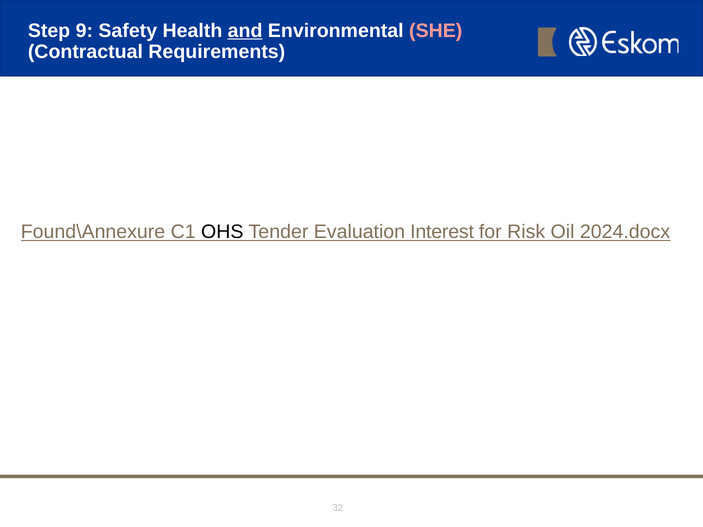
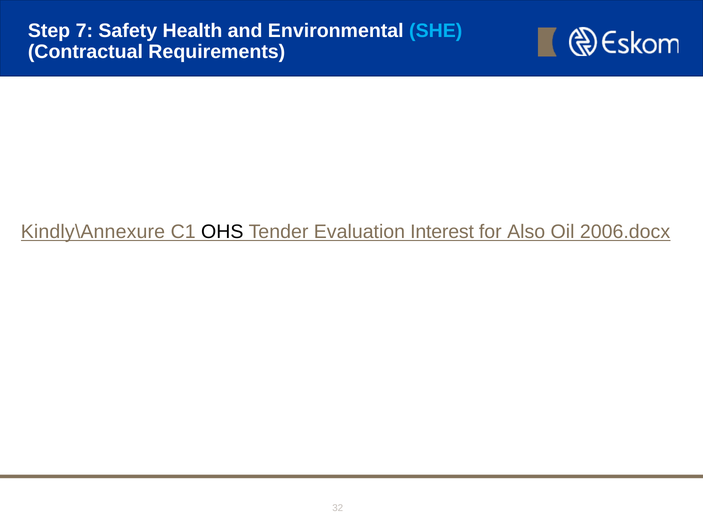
9: 9 -> 7
and underline: present -> none
SHE colour: pink -> light blue
Found\Annexure: Found\Annexure -> Kindly\Annexure
Risk: Risk -> Also
2024.docx: 2024.docx -> 2006.docx
